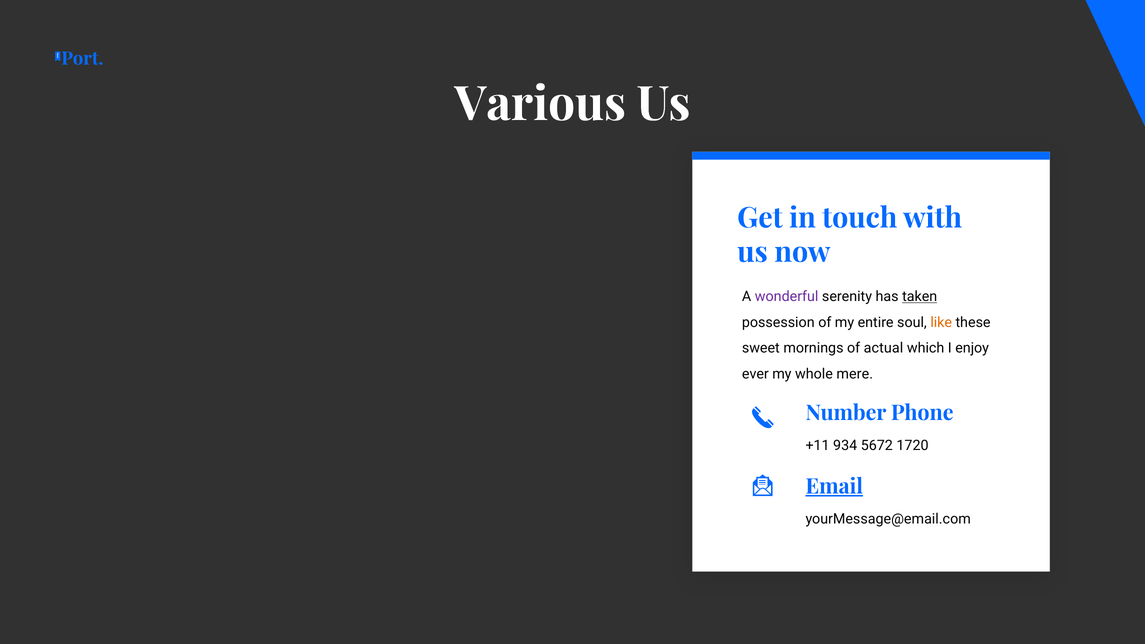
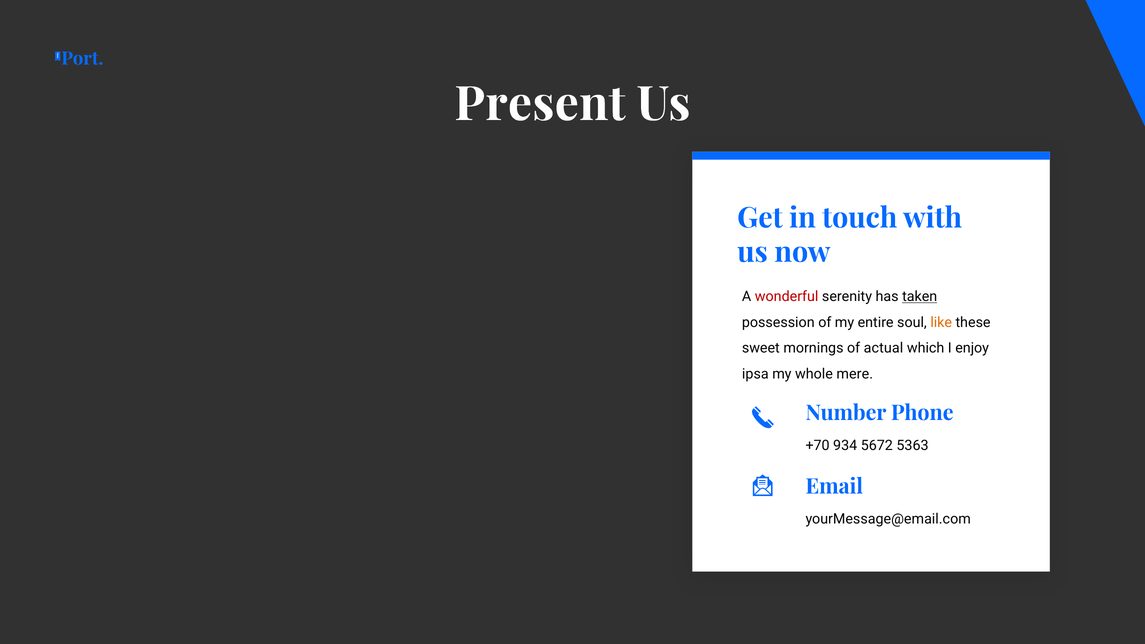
Various: Various -> Present
wonderful colour: purple -> red
ever: ever -> ipsa
+11: +11 -> +70
1720: 1720 -> 5363
Email underline: present -> none
